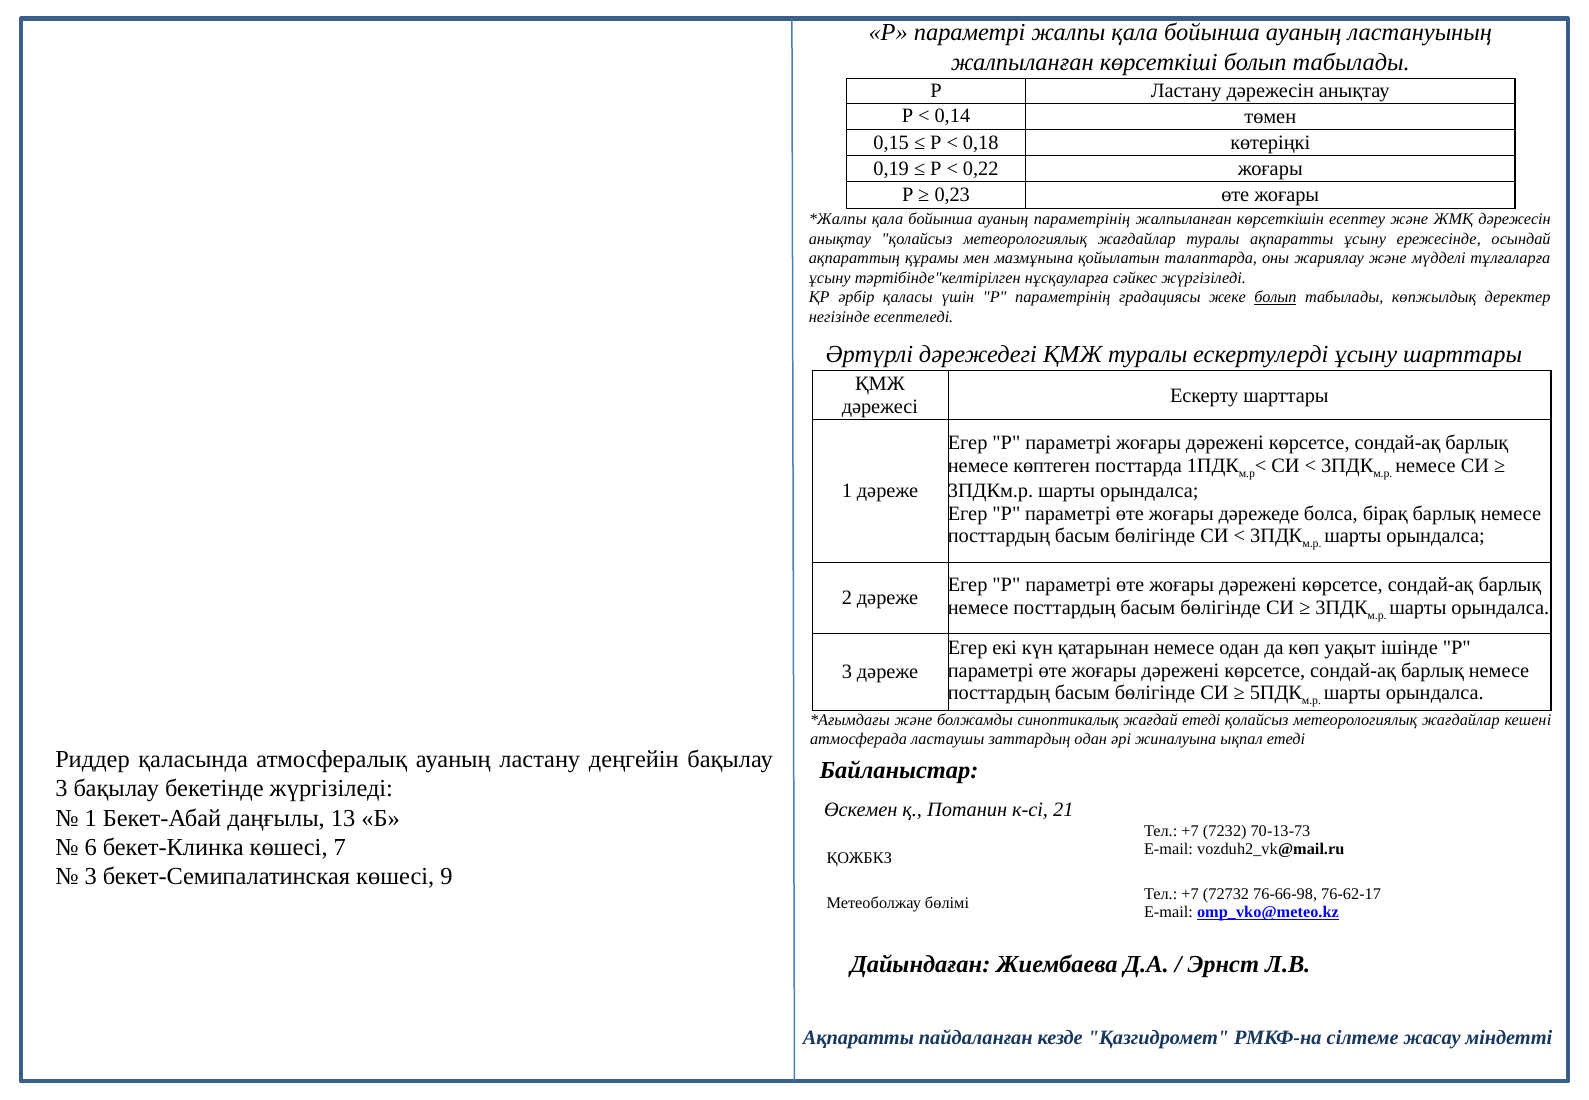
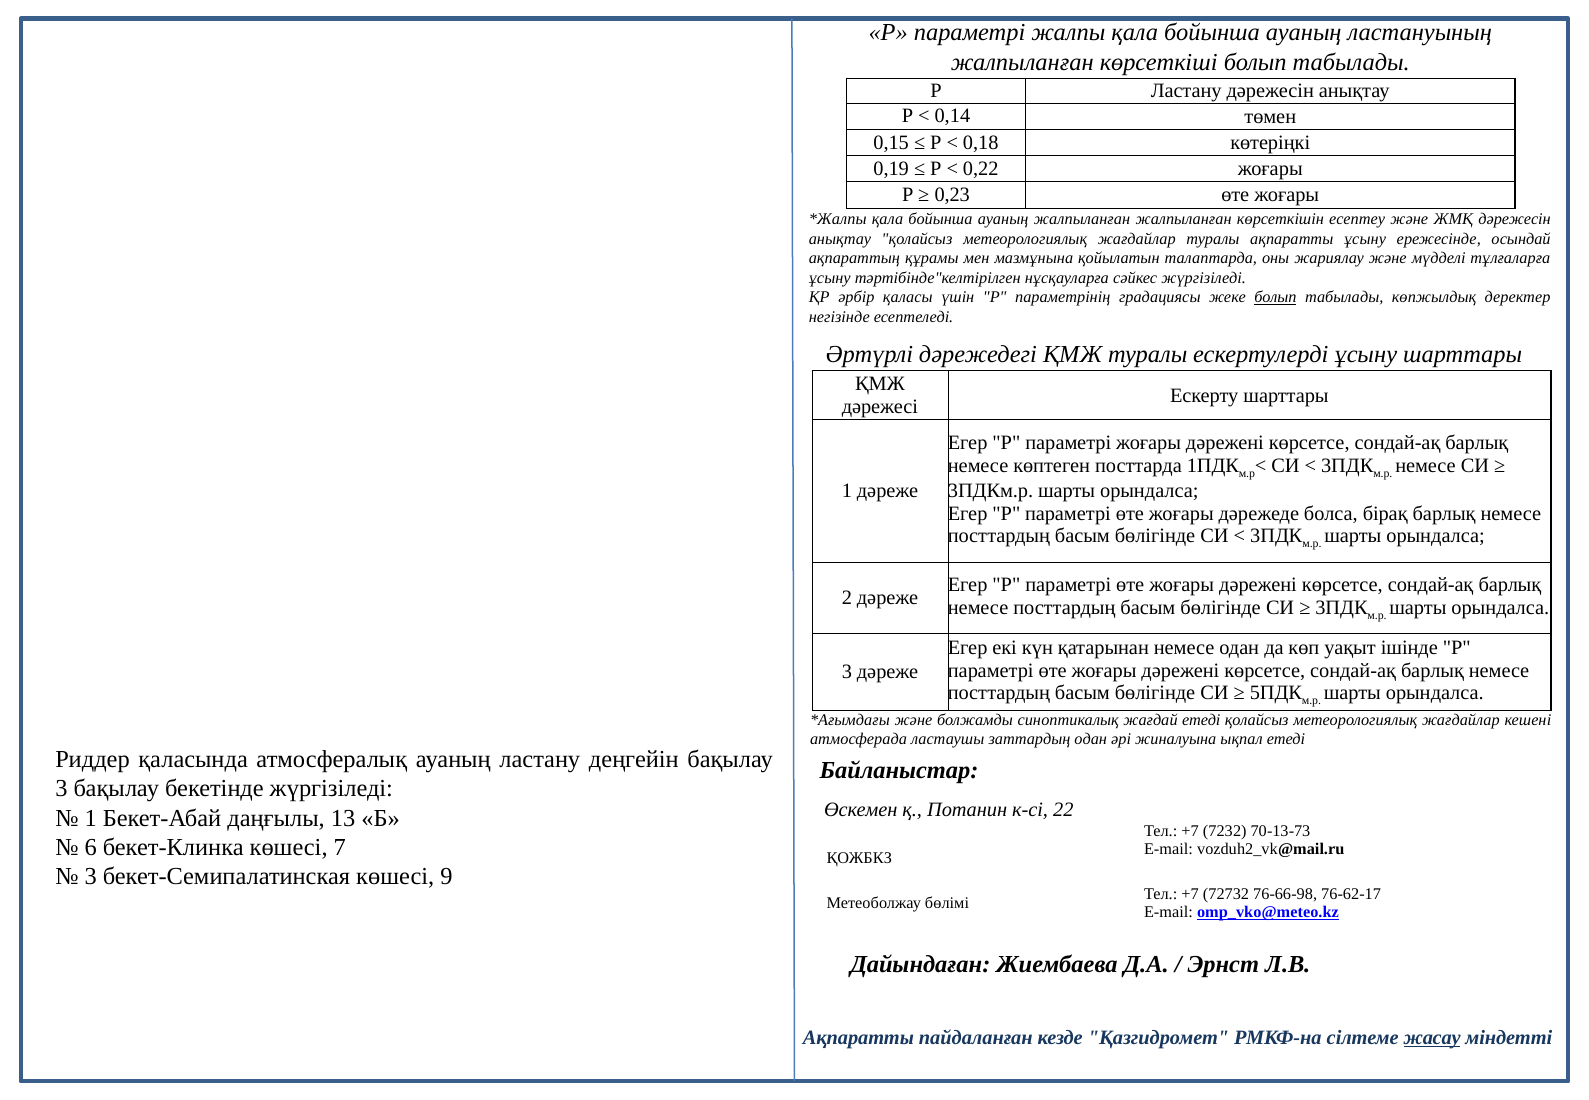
ауаның параметрінің: параметрінің -> жалпыланған
21: 21 -> 22
жасау underline: none -> present
